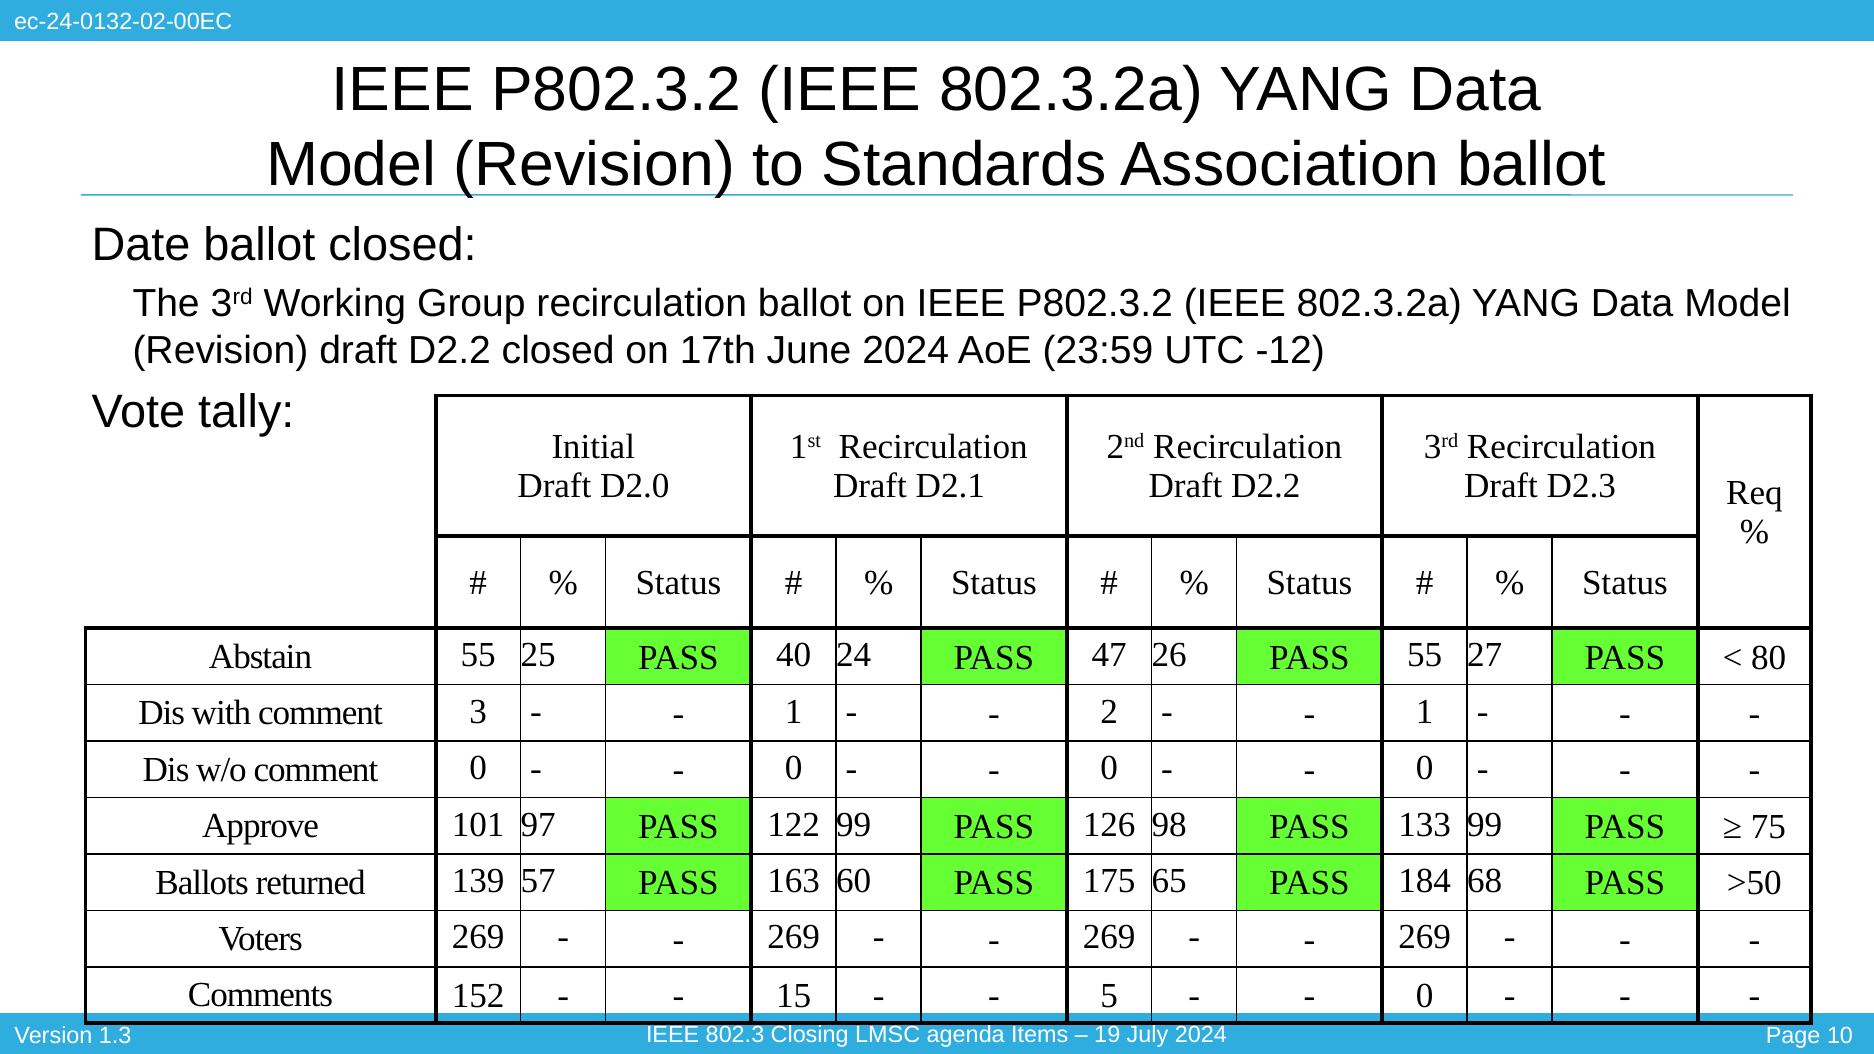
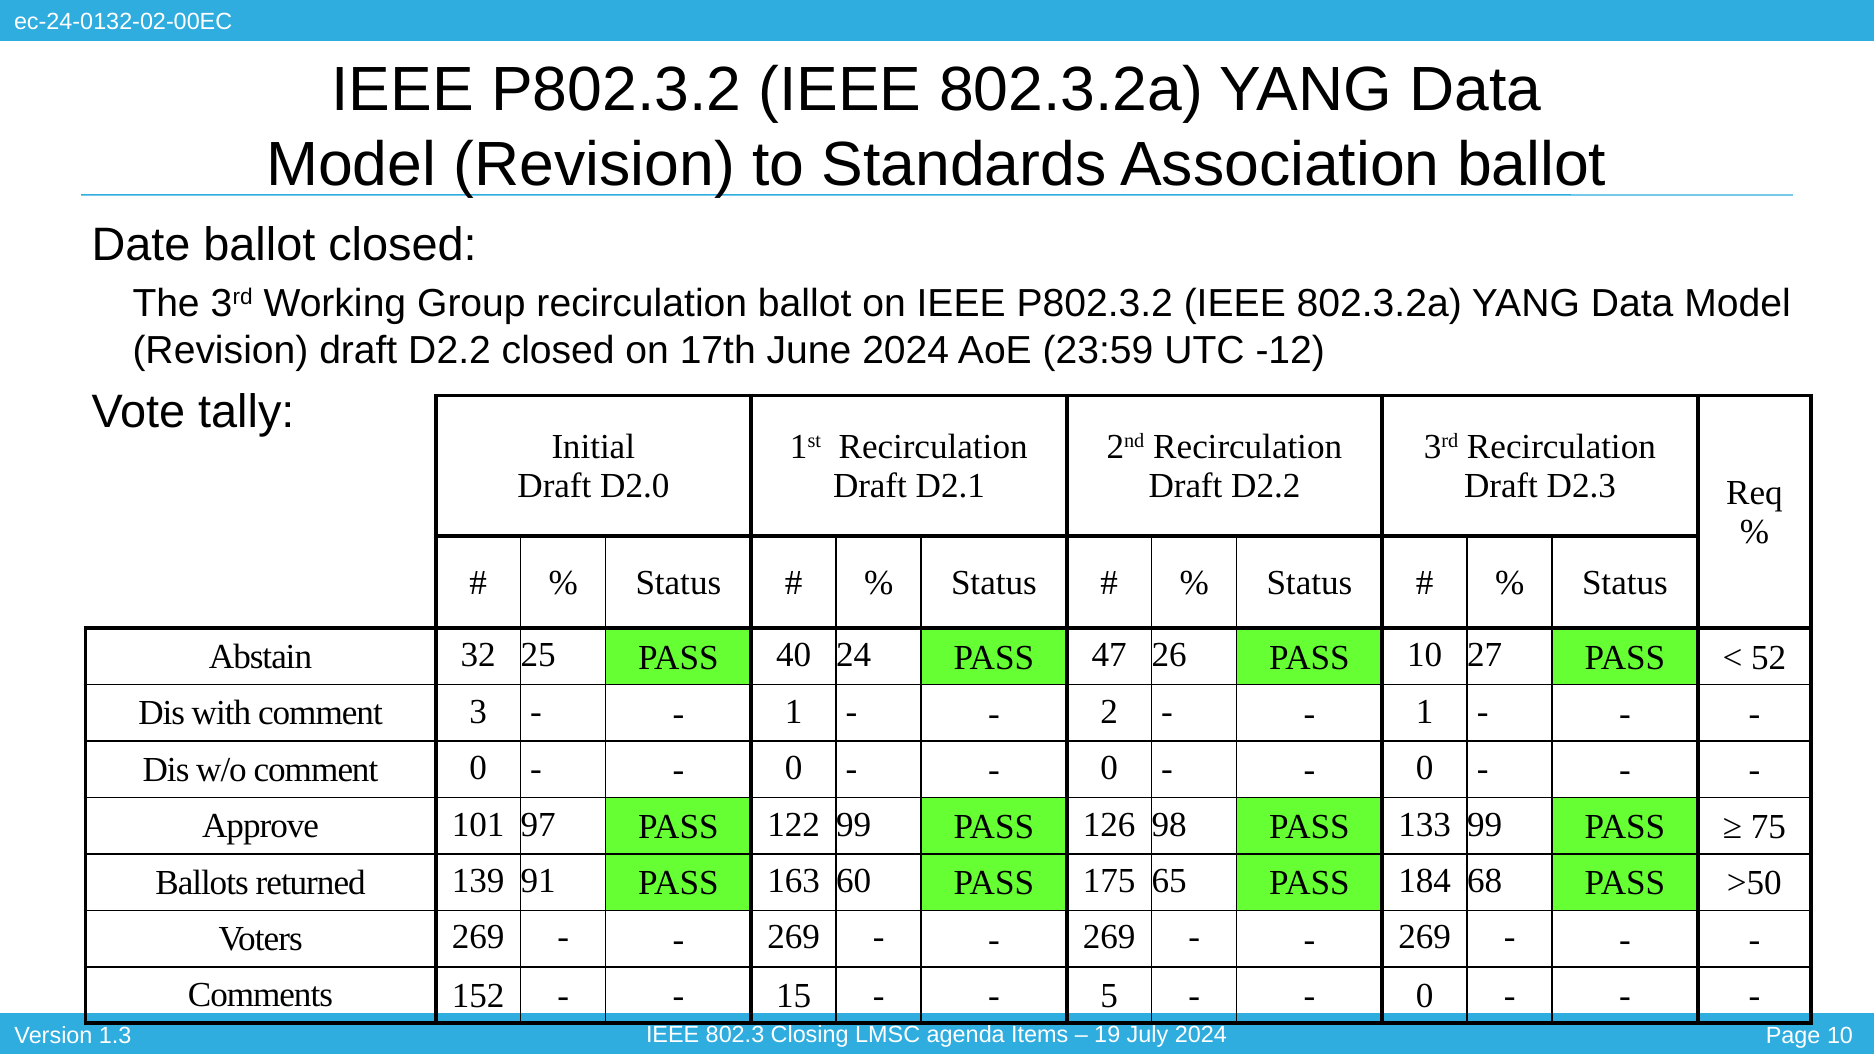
Abstain 55: 55 -> 32
PASS 55: 55 -> 10
80: 80 -> 52
57: 57 -> 91
